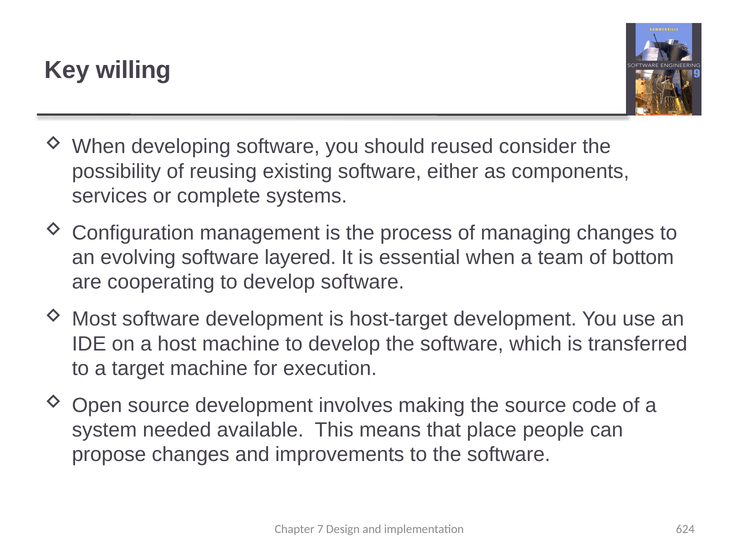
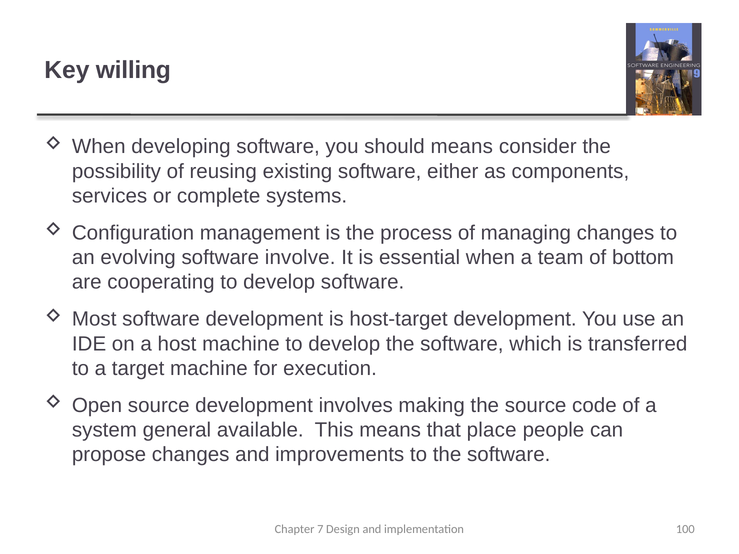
should reused: reused -> means
layered: layered -> involve
needed: needed -> general
624: 624 -> 100
